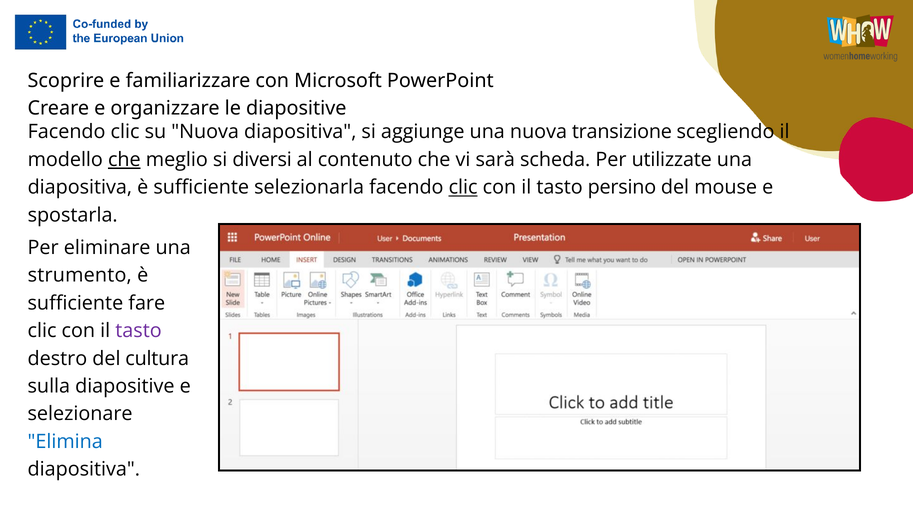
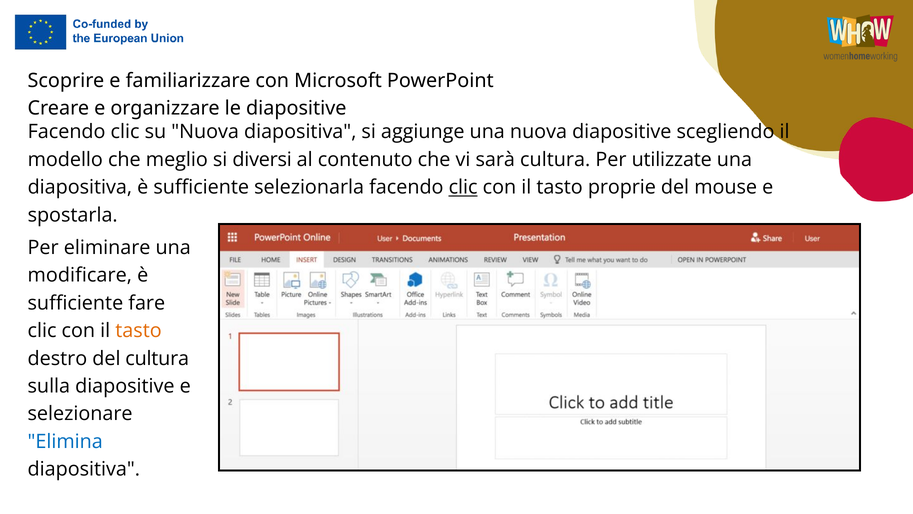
nuova transizione: transizione -> diapositive
che at (124, 160) underline: present -> none
sarà scheda: scheda -> cultura
persino: persino -> proprie
strumento: strumento -> modificare
tasto at (139, 330) colour: purple -> orange
